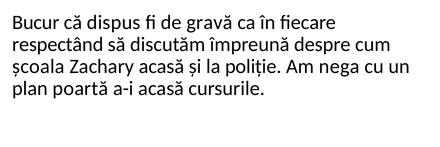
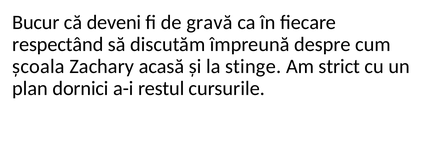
dispus: dispus -> deveni
poliție: poliție -> stinge
nega: nega -> strict
poartă: poartă -> dornici
a-i acasă: acasă -> restul
